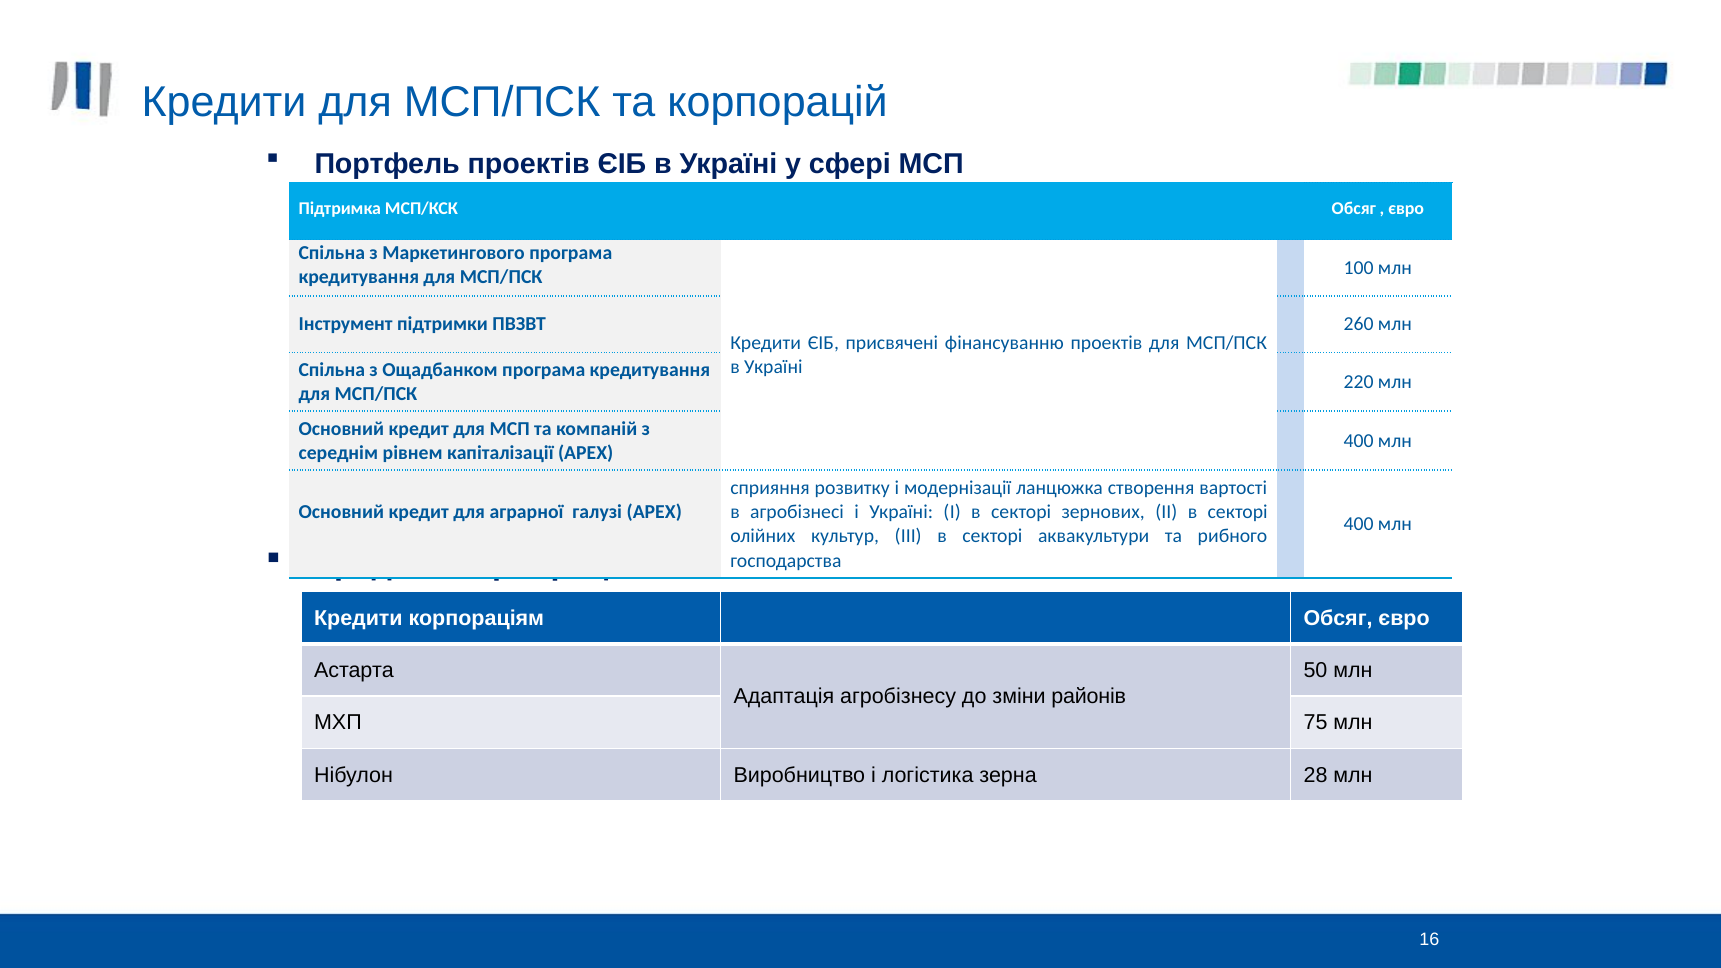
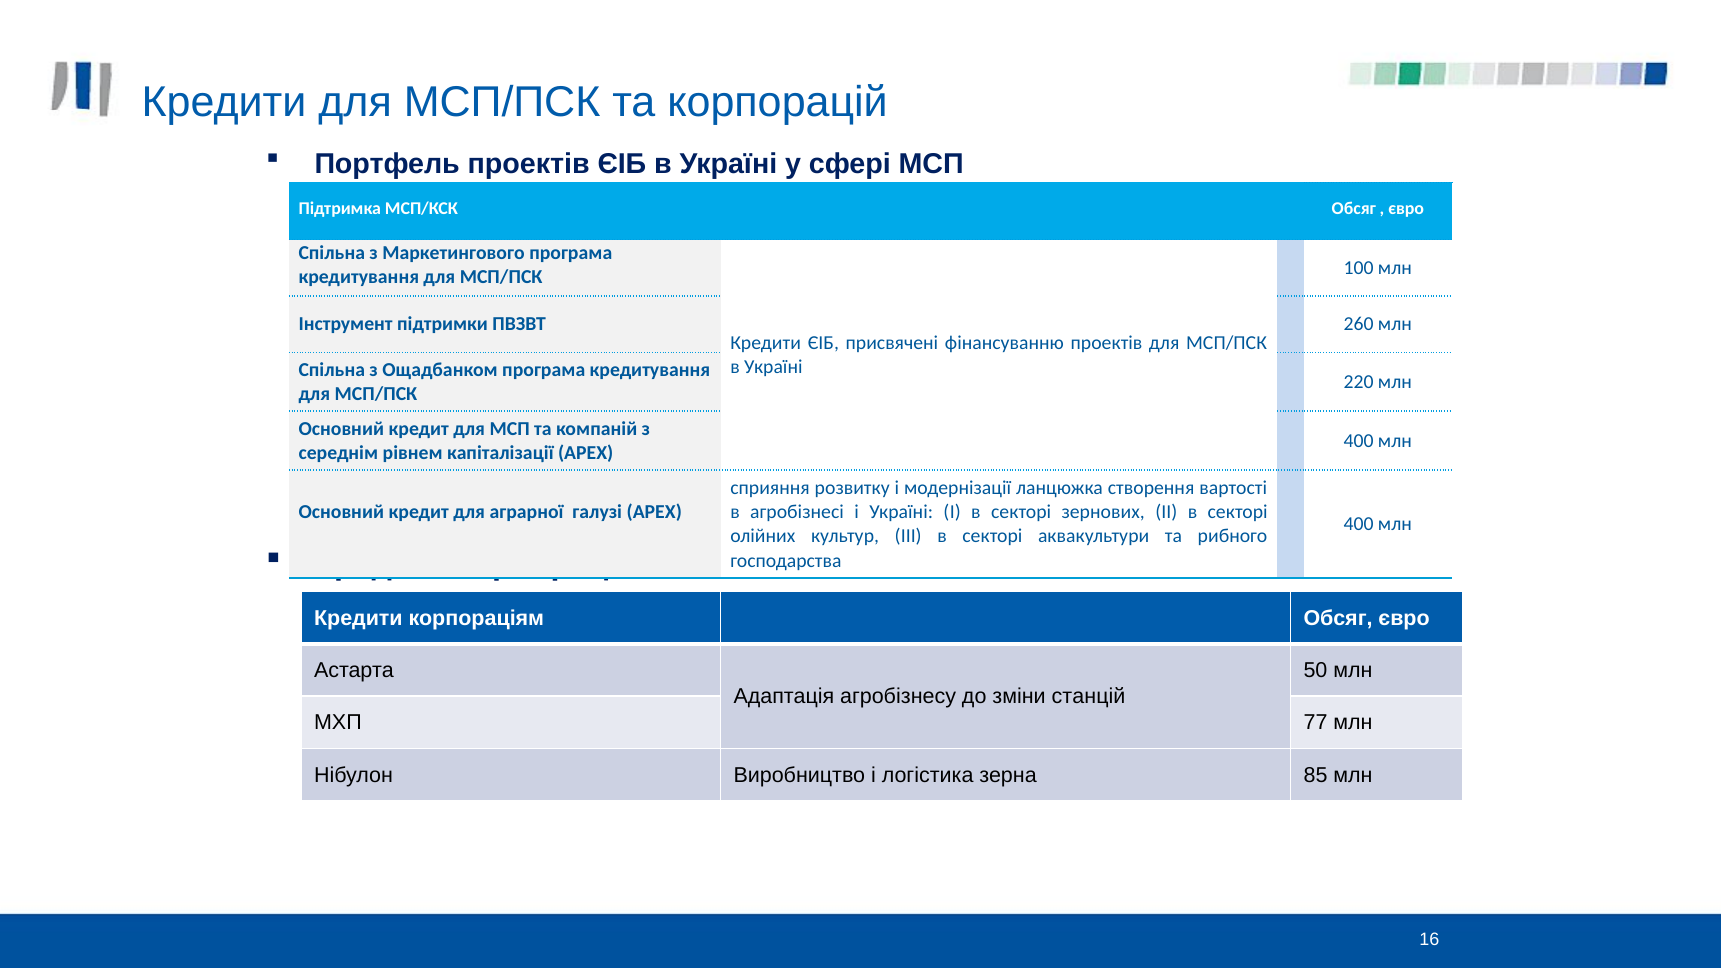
районів: районів -> станцій
75: 75 -> 77
28: 28 -> 85
